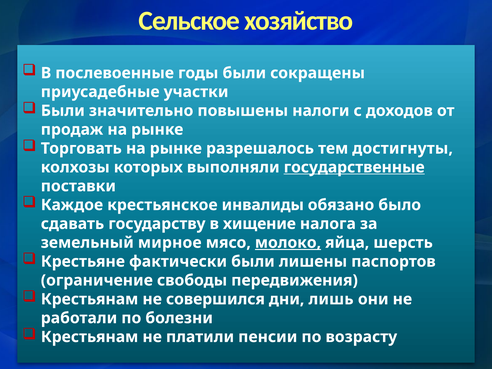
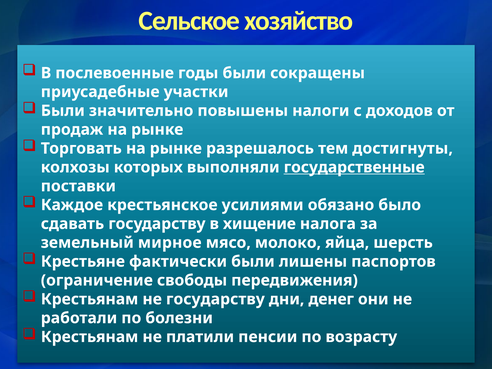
инвалиды: инвалиды -> усилиями
молоко underline: present -> none
не совершился: совершился -> государству
лишь: лишь -> денег
